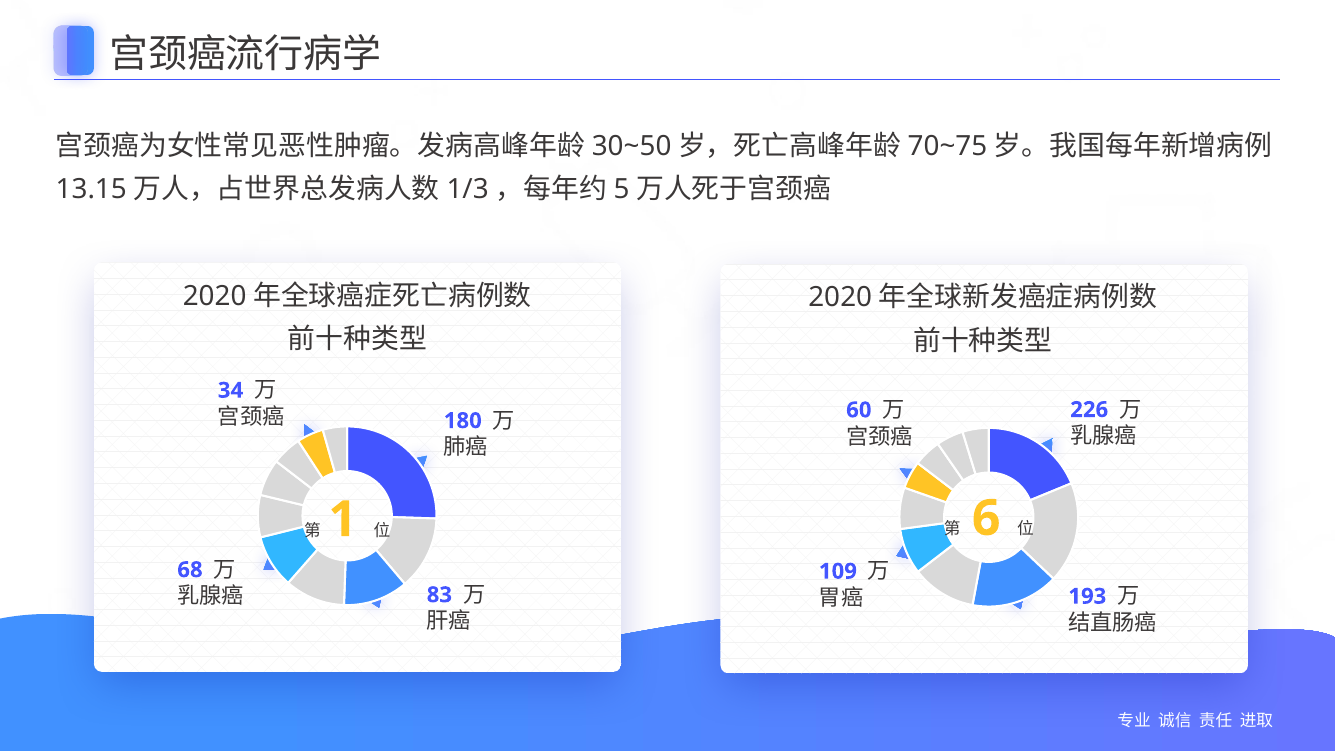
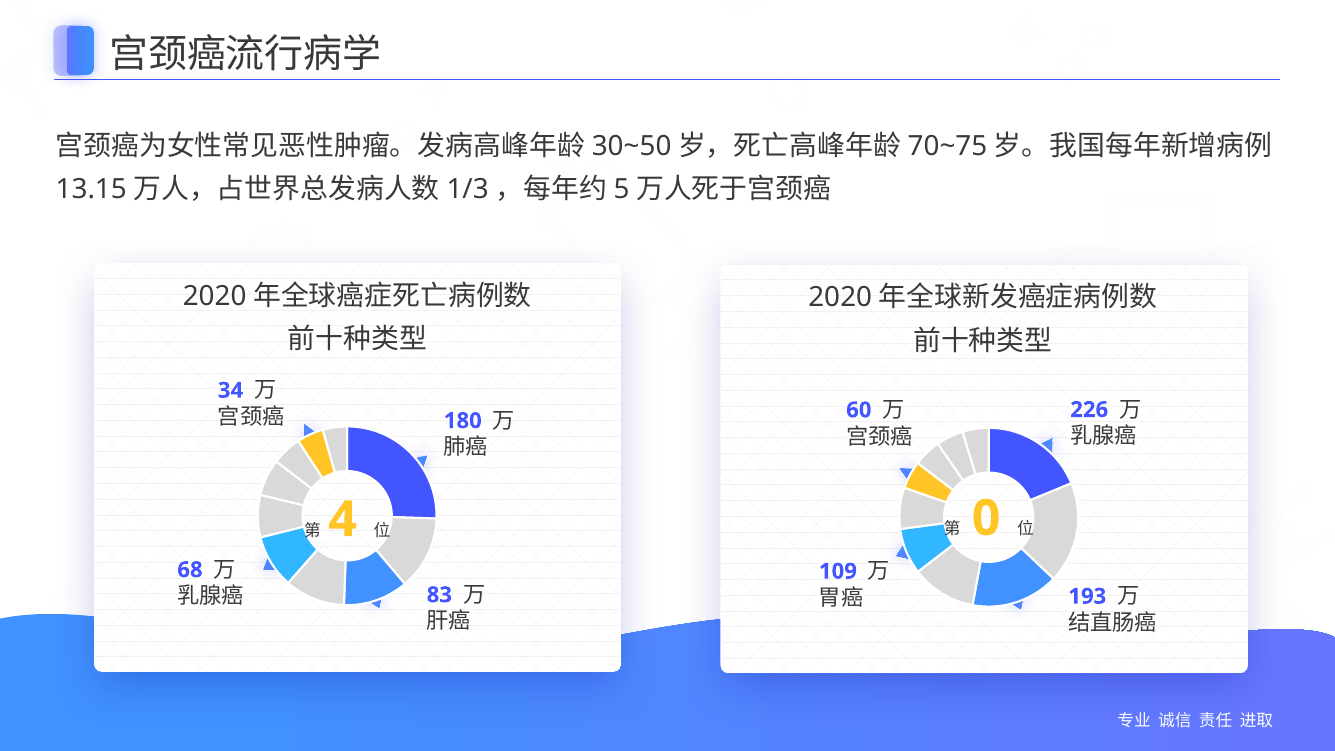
1: 1 -> 4
6: 6 -> 0
